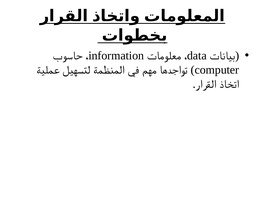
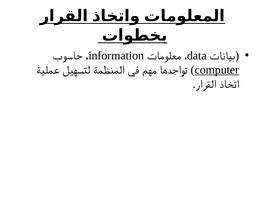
computer underline: none -> present
